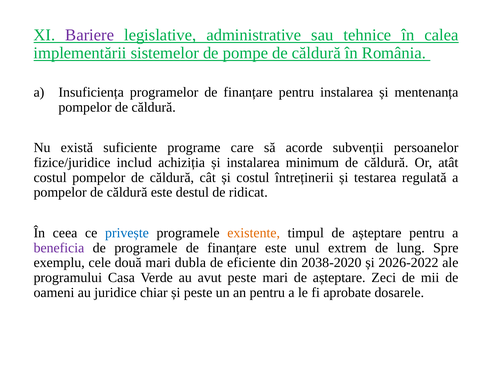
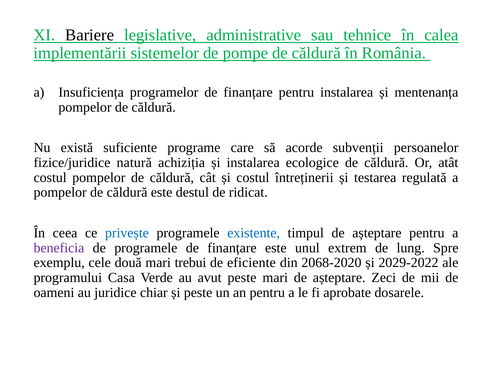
Bariere colour: purple -> black
includ: includ -> natură
minimum: minimum -> ecologice
existente colour: orange -> blue
dubla: dubla -> trebui
2038-2020: 2038-2020 -> 2068-2020
2026-2022: 2026-2022 -> 2029-2022
